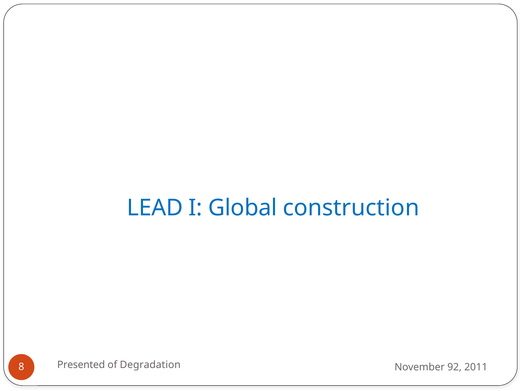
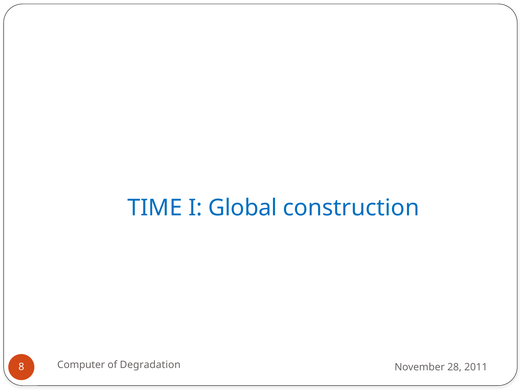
LEAD: LEAD -> TIME
Presented: Presented -> Computer
92: 92 -> 28
